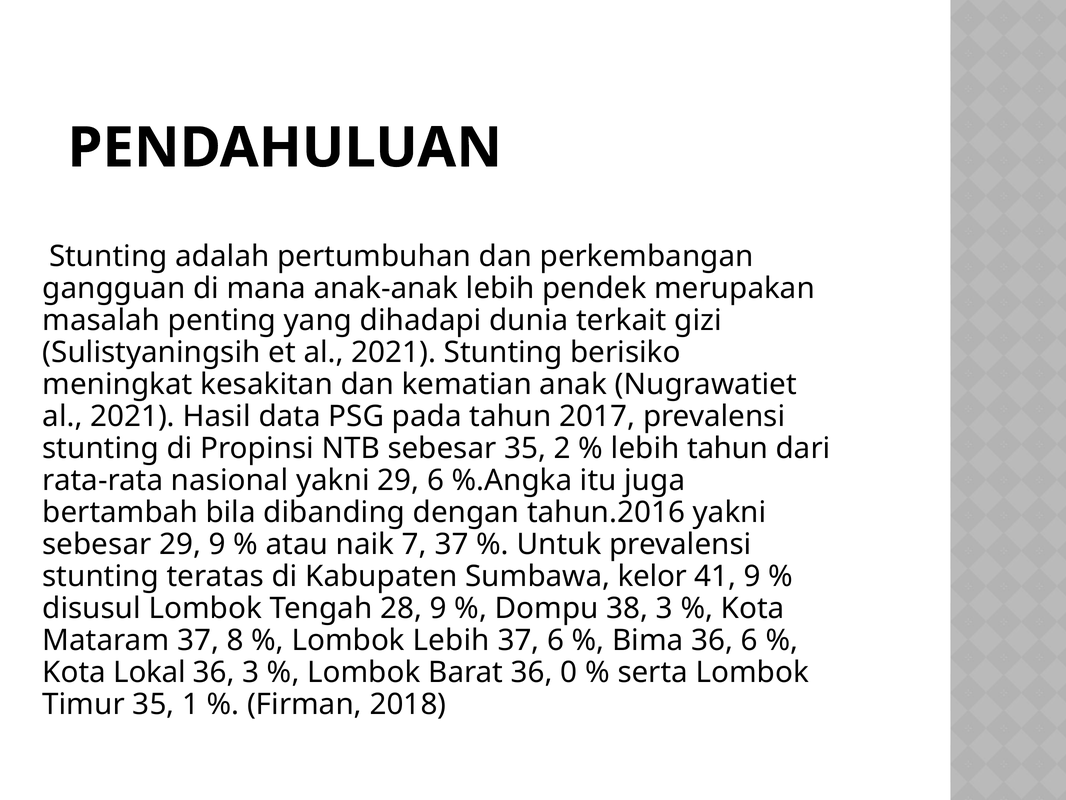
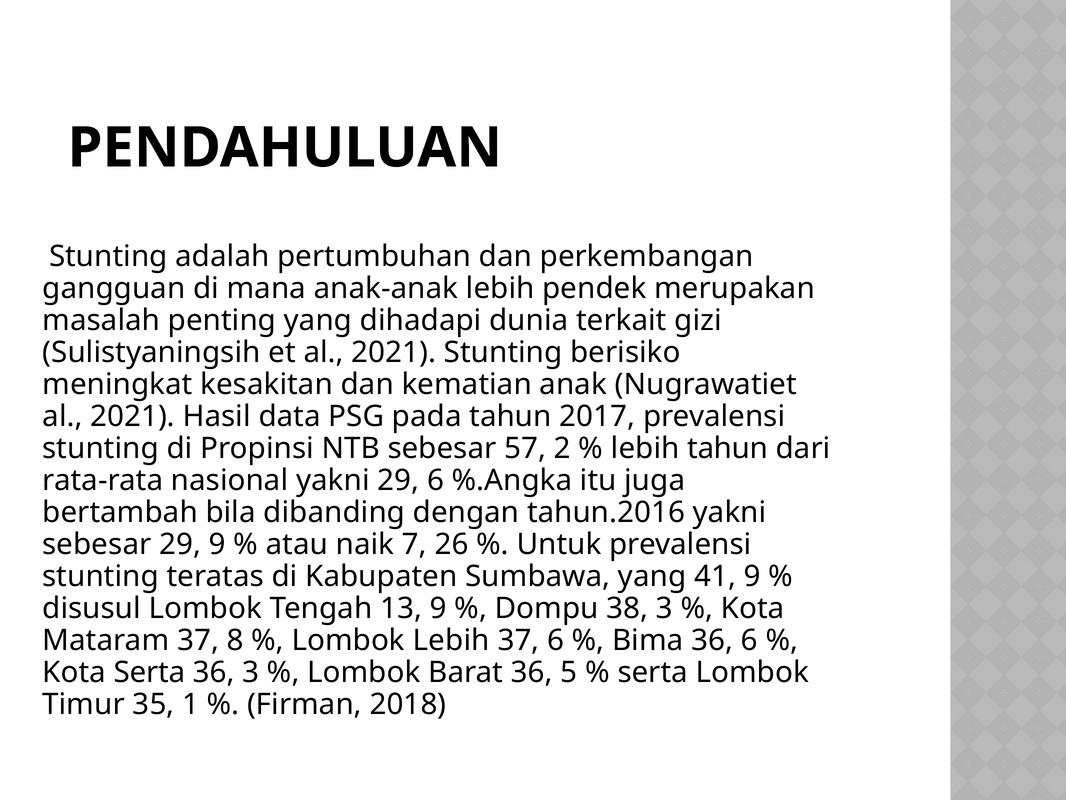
sebesar 35: 35 -> 57
7 37: 37 -> 26
Sumbawa kelor: kelor -> yang
28: 28 -> 13
Kota Lokal: Lokal -> Serta
0: 0 -> 5
